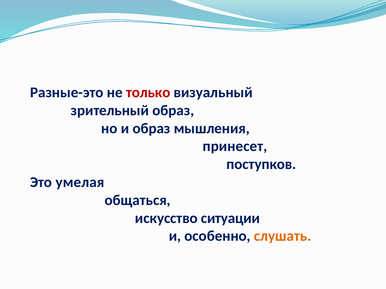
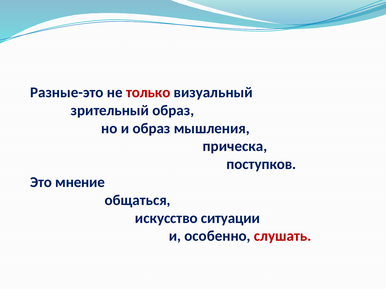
принесет: принесет -> прическа
умелая: умелая -> мнение
слушать colour: orange -> red
